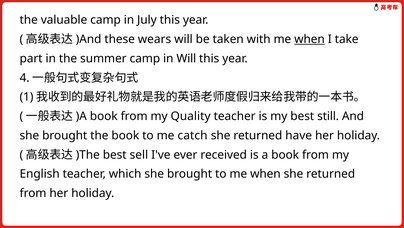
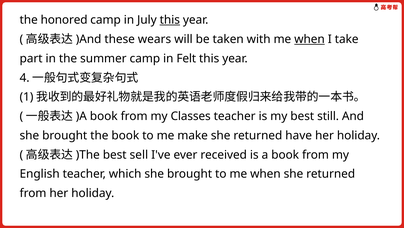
valuable: valuable -> honored
this at (170, 20) underline: none -> present
in Will: Will -> Felt
Quality: Quality -> Classes
catch: catch -> make
